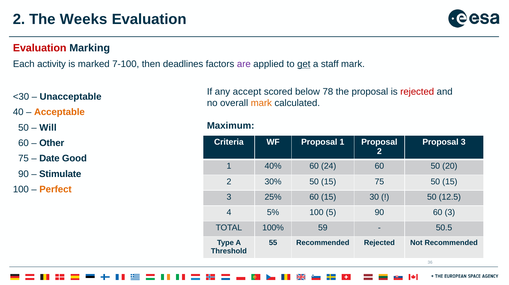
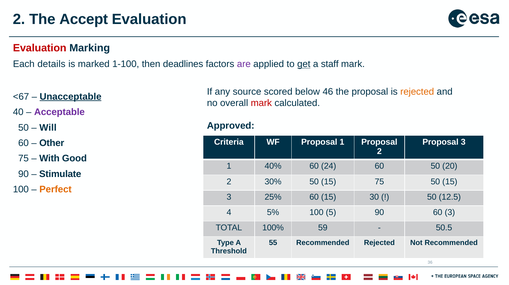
Weeks: Weeks -> Accept
activity: activity -> details
7-100: 7-100 -> 1-100
accept: accept -> source
78: 78 -> 46
rejected at (417, 92) colour: red -> orange
<30: <30 -> <67
Unacceptable underline: none -> present
mark at (261, 103) colour: orange -> red
Acceptable colour: orange -> purple
Maximum: Maximum -> Approved
Date: Date -> With
